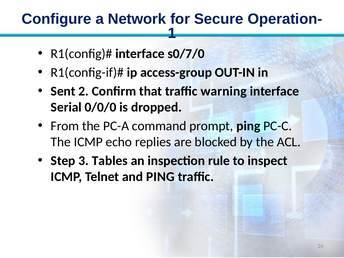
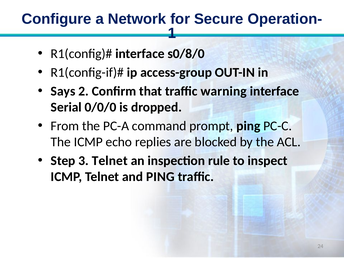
s0/7/0: s0/7/0 -> s0/8/0
Sent: Sent -> Says
3 Tables: Tables -> Telnet
